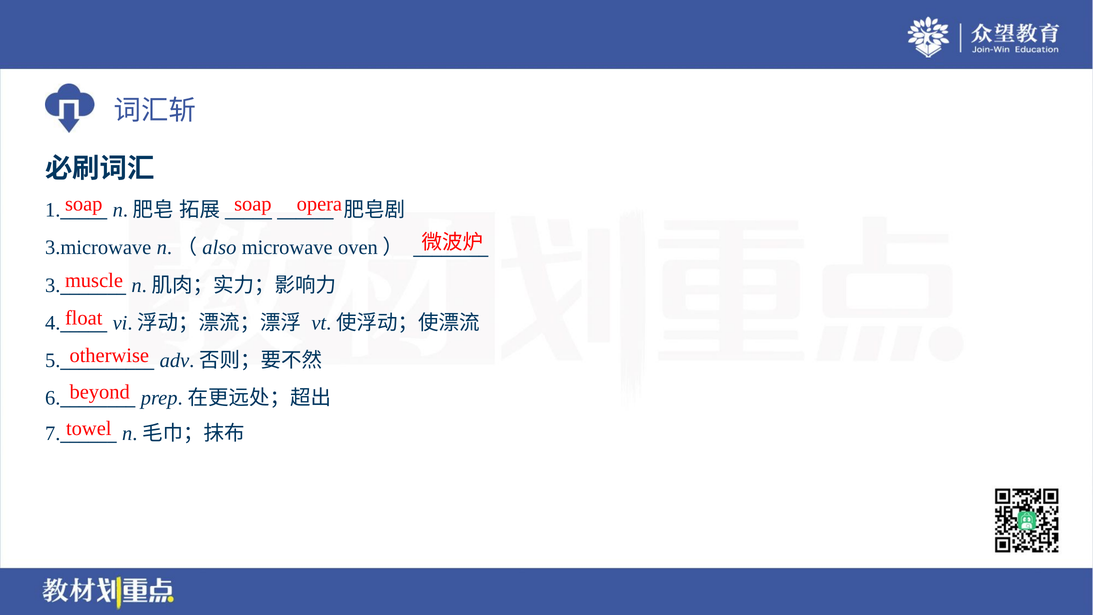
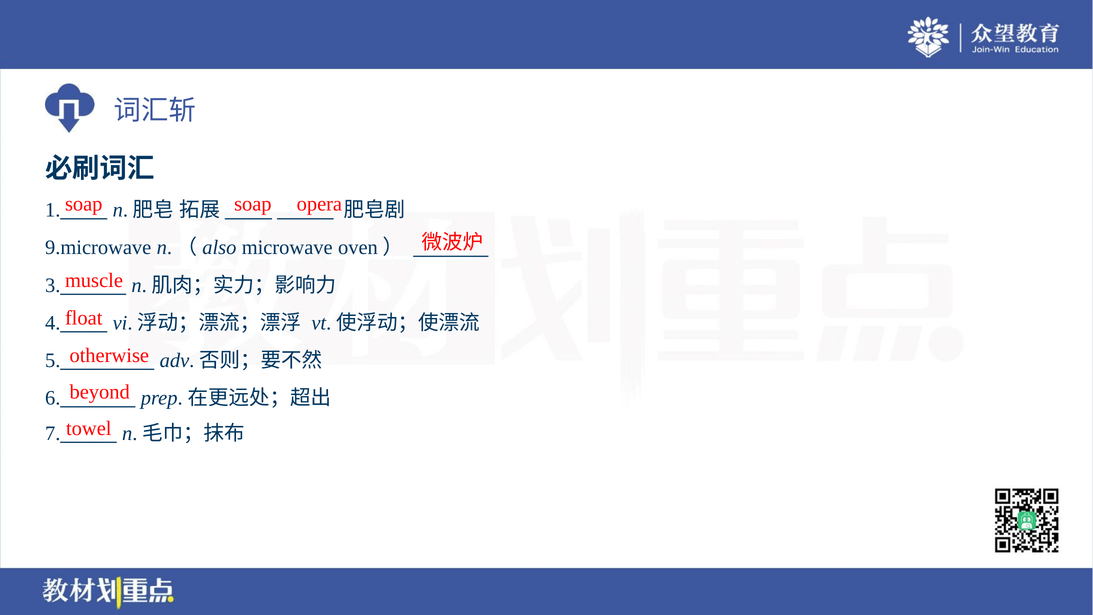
3.microwave: 3.microwave -> 9.microwave
